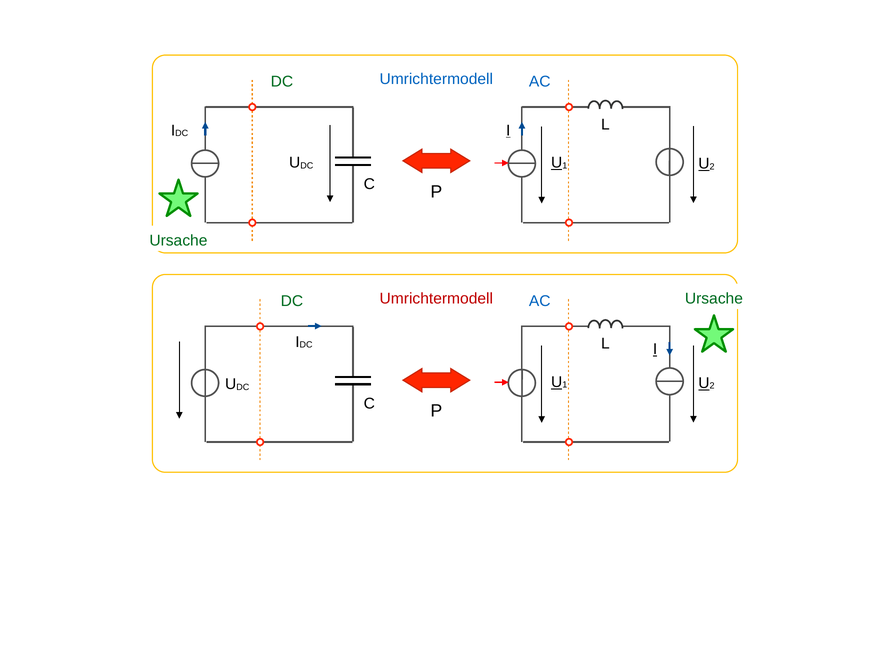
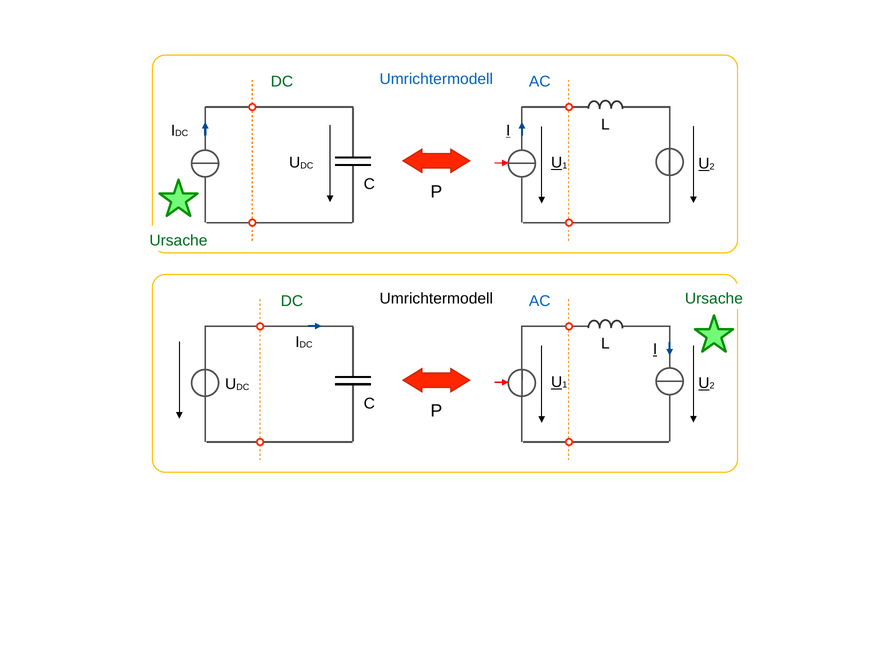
Umrichtermodell at (436, 299) colour: red -> black
